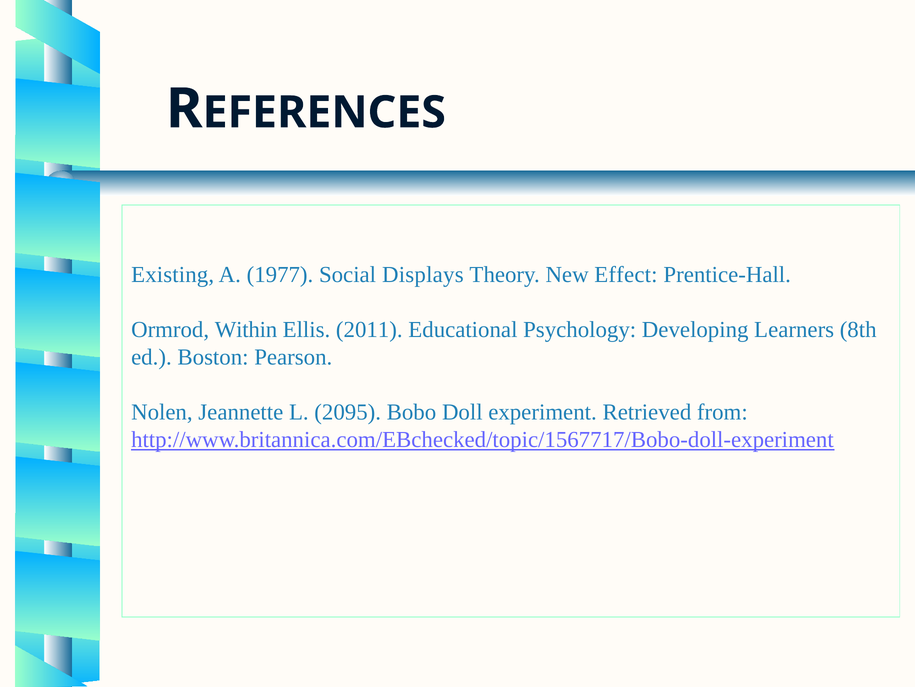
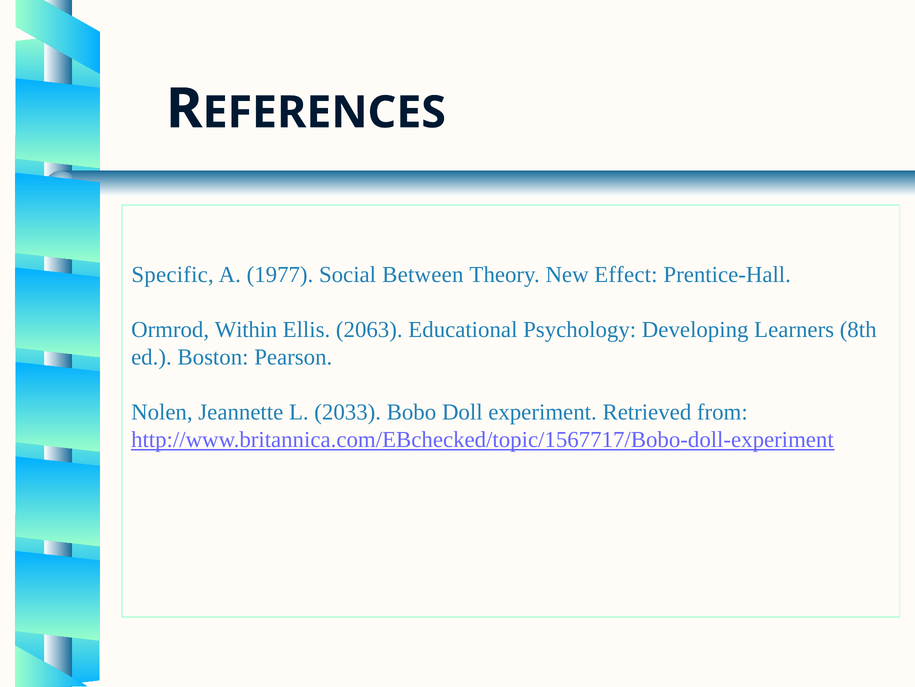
Existing: Existing -> Specific
Displays: Displays -> Between
2011: 2011 -> 2063
2095: 2095 -> 2033
